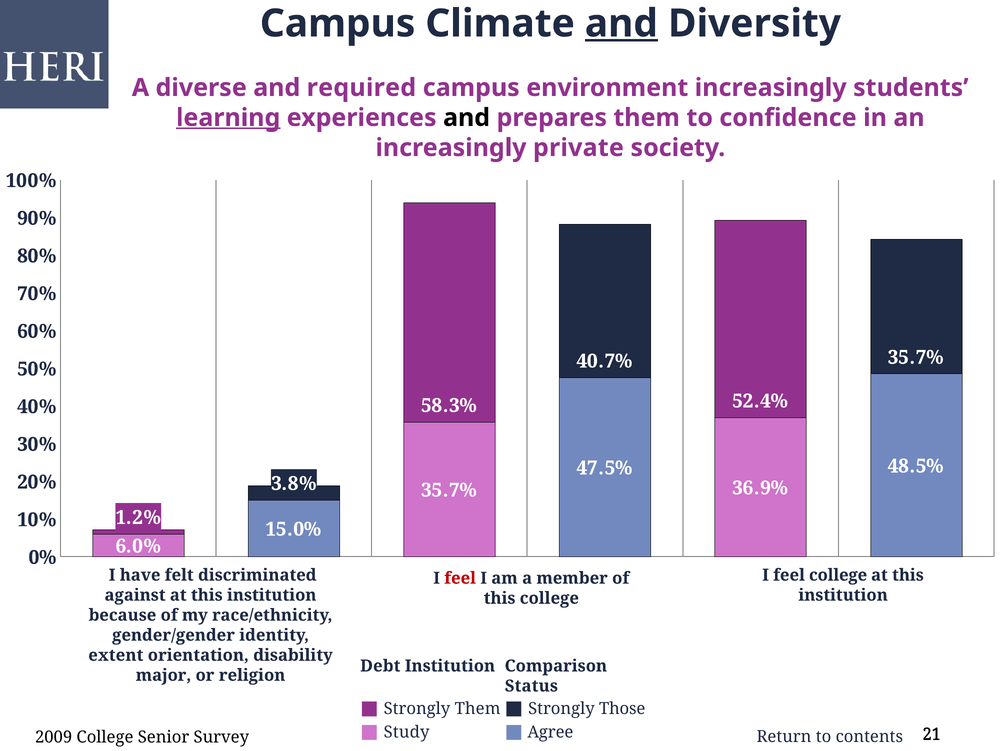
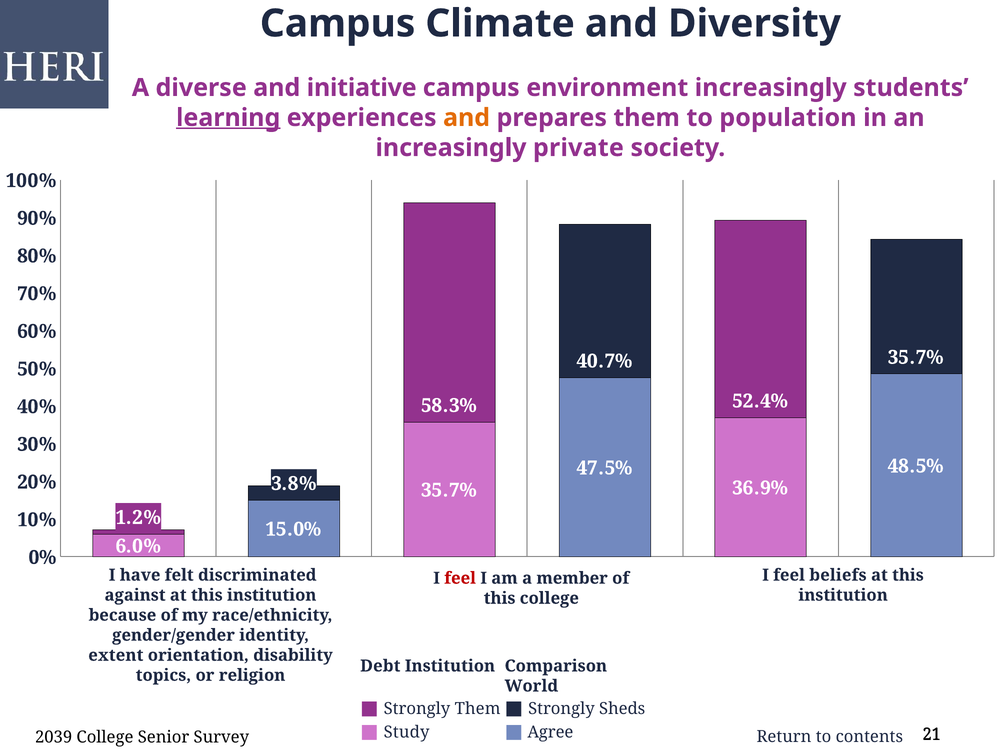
and at (621, 24) underline: present -> none
required: required -> initiative
and at (467, 118) colour: black -> orange
confidence: confidence -> population
feel college: college -> beliefs
major: major -> topics
Status: Status -> World
Those: Those -> Sheds
2009: 2009 -> 2039
